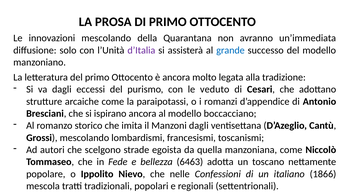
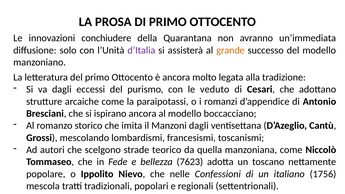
innovazioni mescolando: mescolando -> conchiudere
grande colour: blue -> orange
egoista: egoista -> teorico
6463: 6463 -> 7623
1866: 1866 -> 1756
